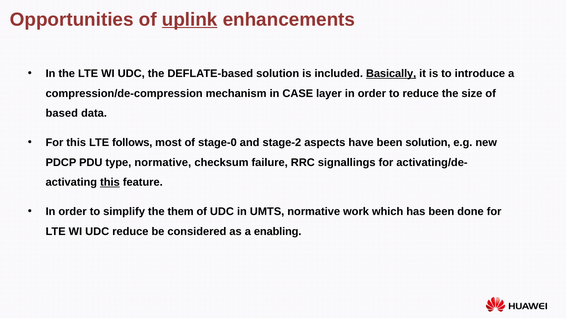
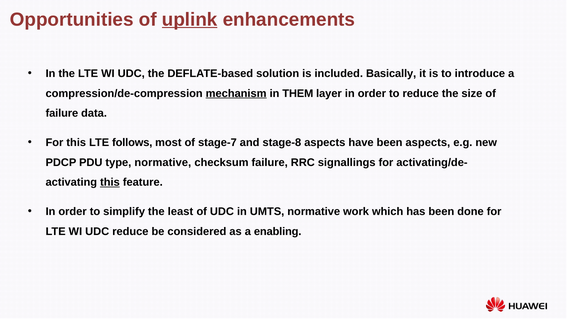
Basically underline: present -> none
mechanism underline: none -> present
CASE: CASE -> THEM
based at (62, 113): based -> failure
stage-0: stage-0 -> stage-7
stage-2: stage-2 -> stage-8
been solution: solution -> aspects
them: them -> least
